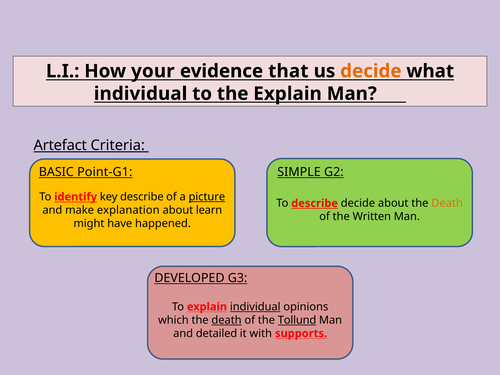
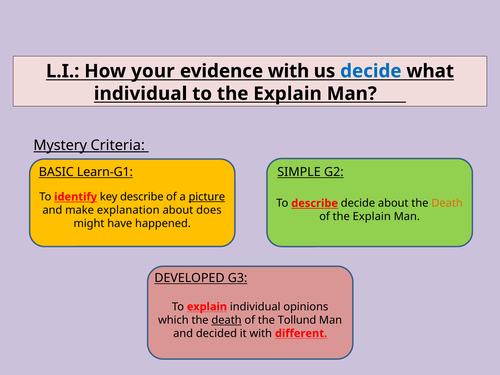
evidence that: that -> with
decide at (371, 71) colour: orange -> blue
Artefact: Artefact -> Mystery
Point-G1: Point-G1 -> Learn-G1
learn: learn -> does
of the Written: Written -> Explain
individual at (255, 307) underline: present -> none
Tollund underline: present -> none
detailed: detailed -> decided
supports: supports -> different
